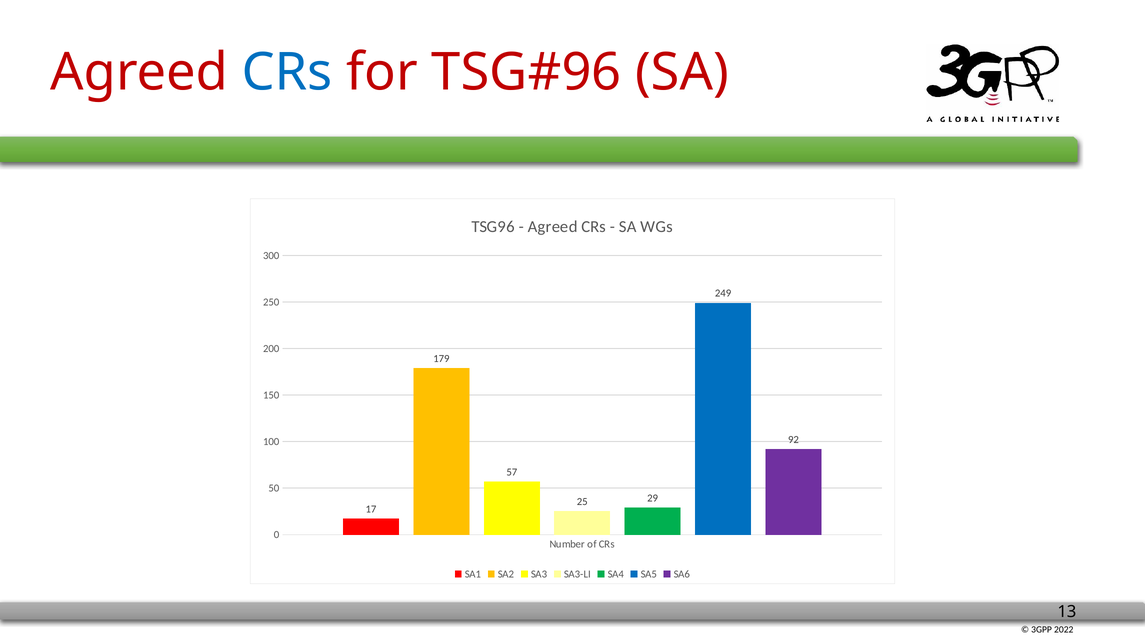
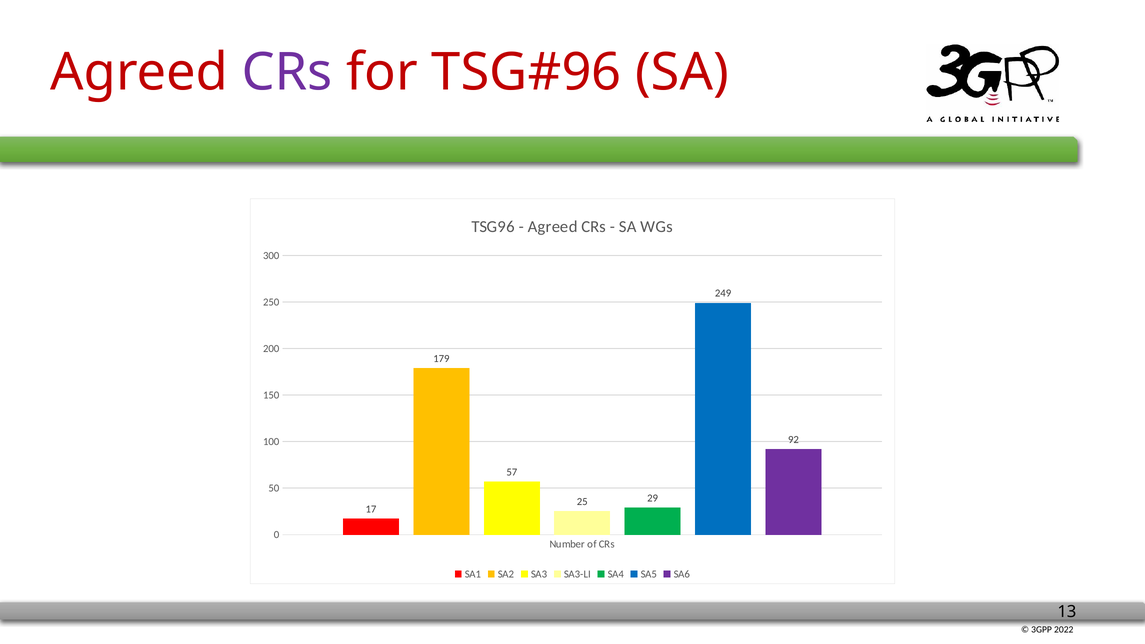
CRs at (287, 73) colour: blue -> purple
